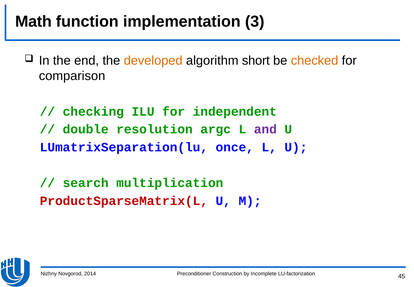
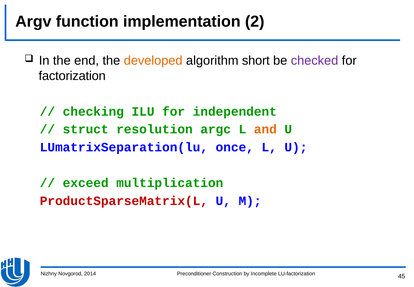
Math: Math -> Argv
3: 3 -> 2
checked colour: orange -> purple
comparison: comparison -> factorization
double: double -> struct
and colour: purple -> orange
search: search -> exceed
